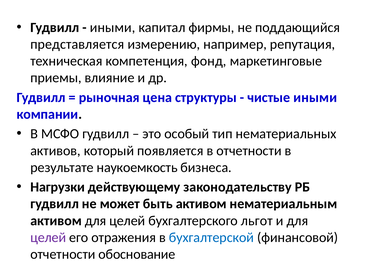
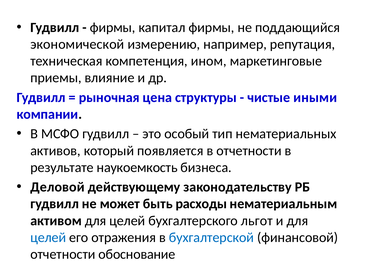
иными at (113, 27): иными -> фирмы
представляется: представляется -> экономической
фонд: фонд -> ином
Нагрузки: Нагрузки -> Деловой
быть активом: активом -> расходы
целей at (48, 237) colour: purple -> blue
